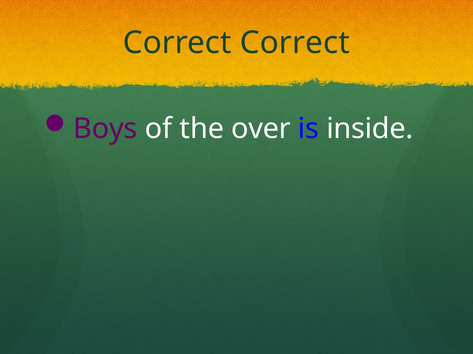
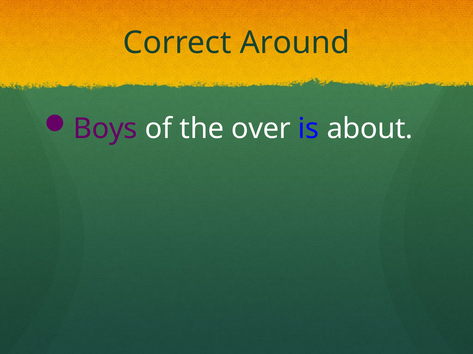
Correct Correct: Correct -> Around
inside: inside -> about
